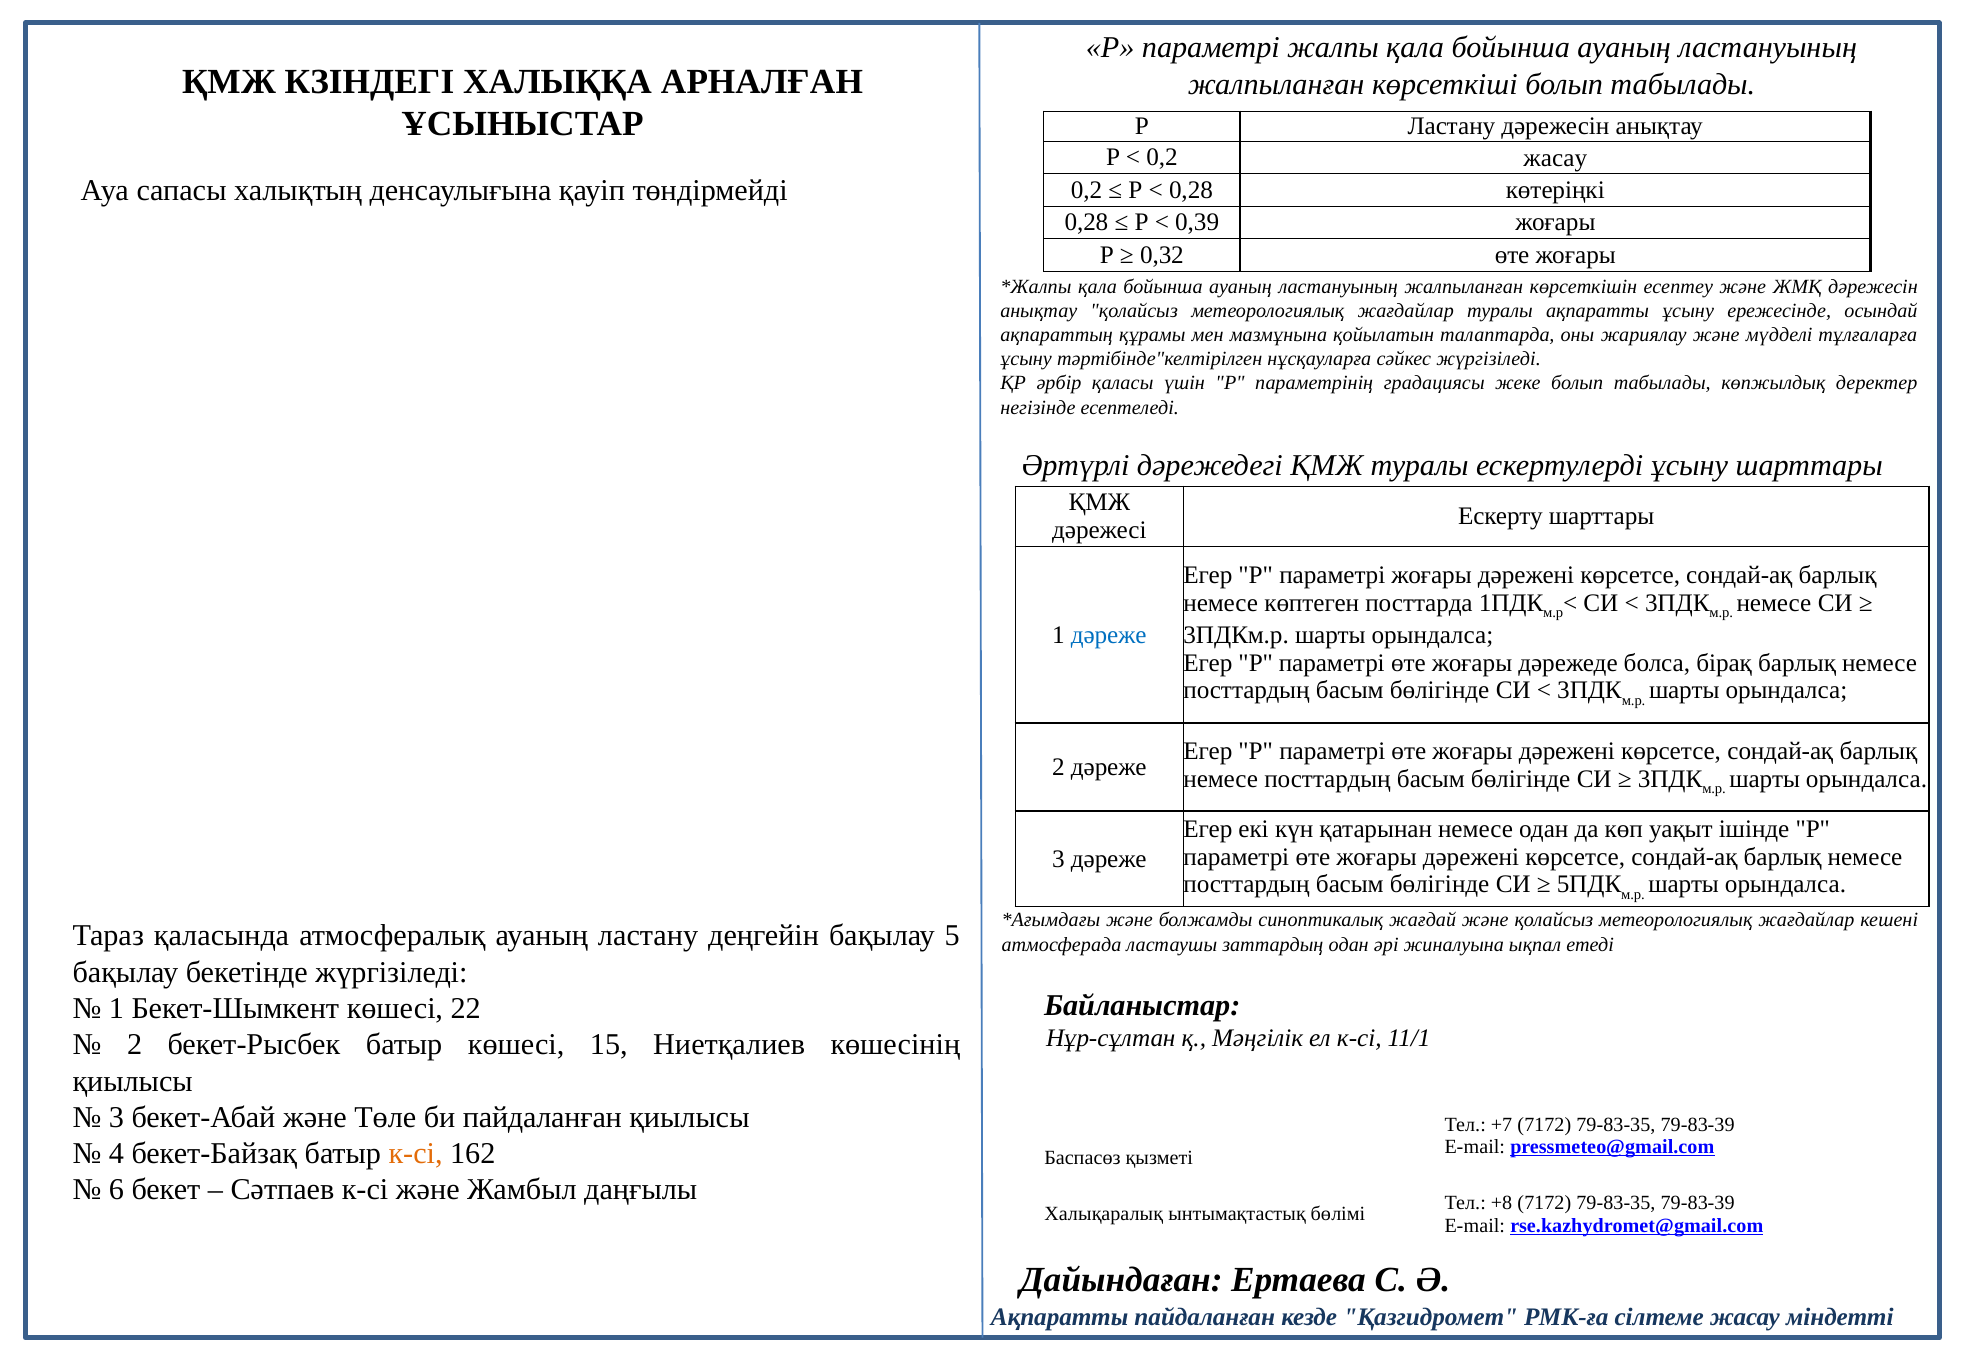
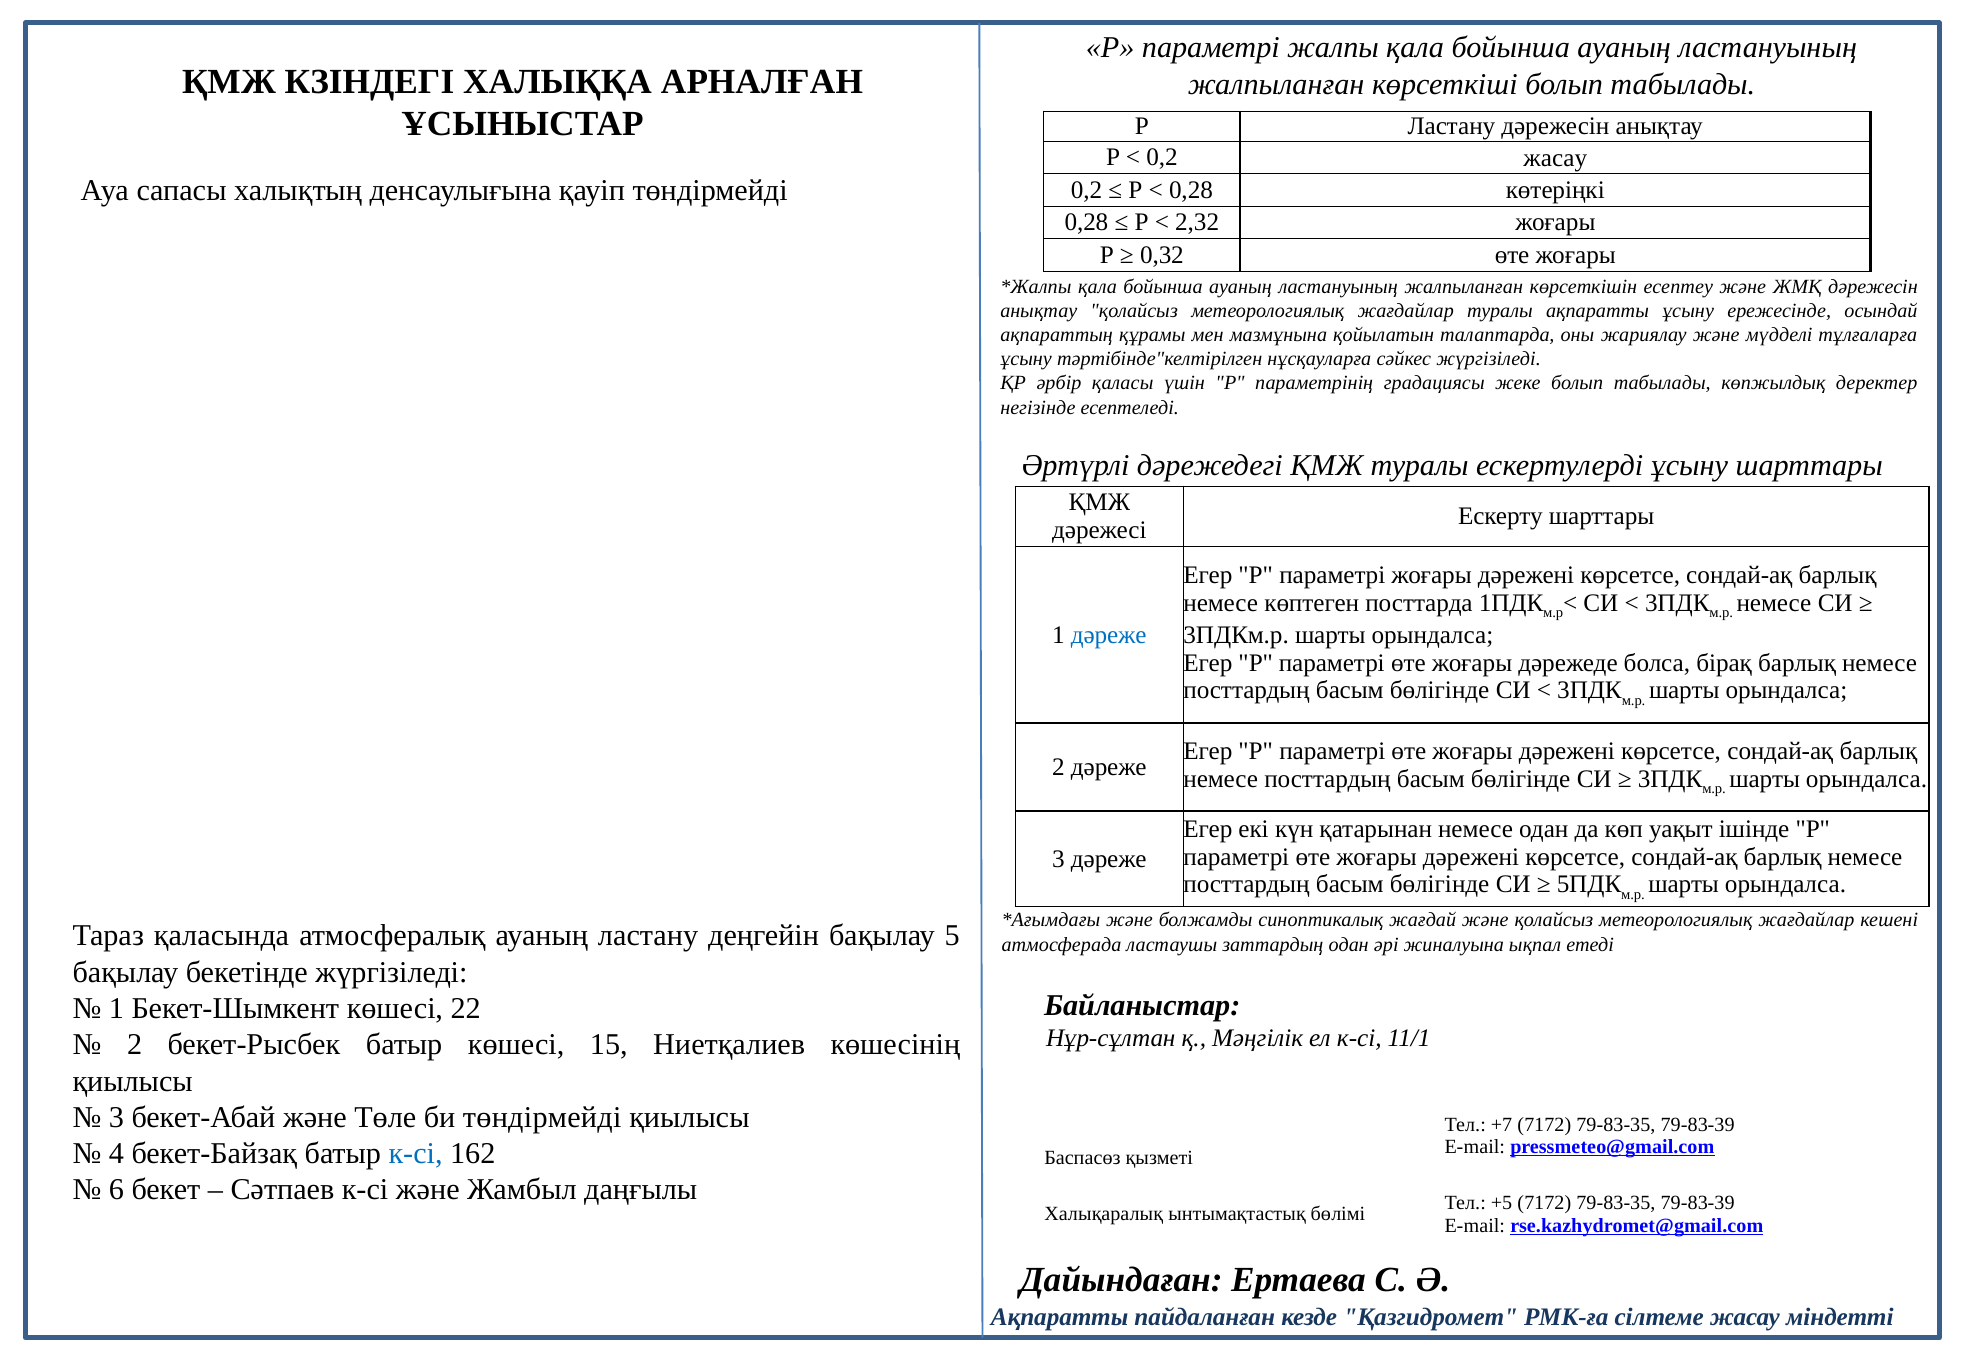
0,39: 0,39 -> 2,32
би пайдаланған: пайдаланған -> төндірмейді
к-сі at (416, 1153) colour: orange -> blue
+8: +8 -> +5
